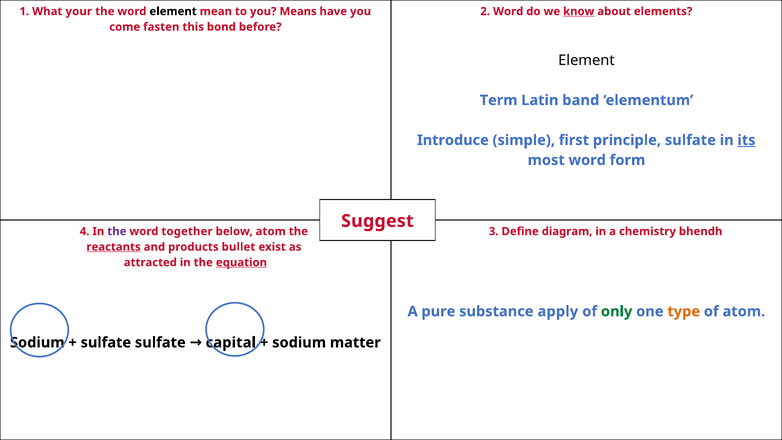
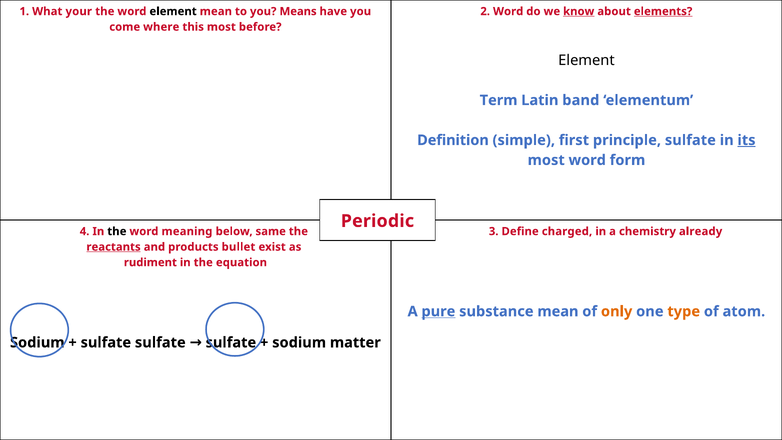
elements underline: none -> present
fasten: fasten -> where
this bond: bond -> most
Introduce: Introduce -> Definition
Suggest: Suggest -> Periodic
the at (117, 231) colour: purple -> black
together: together -> meaning
below atom: atom -> same
diagram: diagram -> charged
bhendh: bhendh -> already
attracted: attracted -> rudiment
equation underline: present -> none
pure underline: none -> present
substance apply: apply -> mean
only colour: green -> orange
capital at (231, 342): capital -> sulfate
